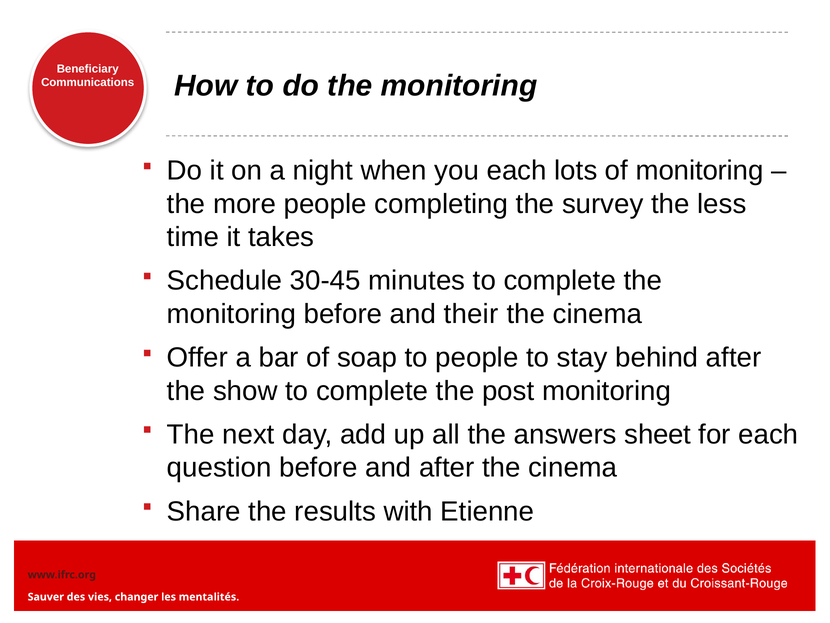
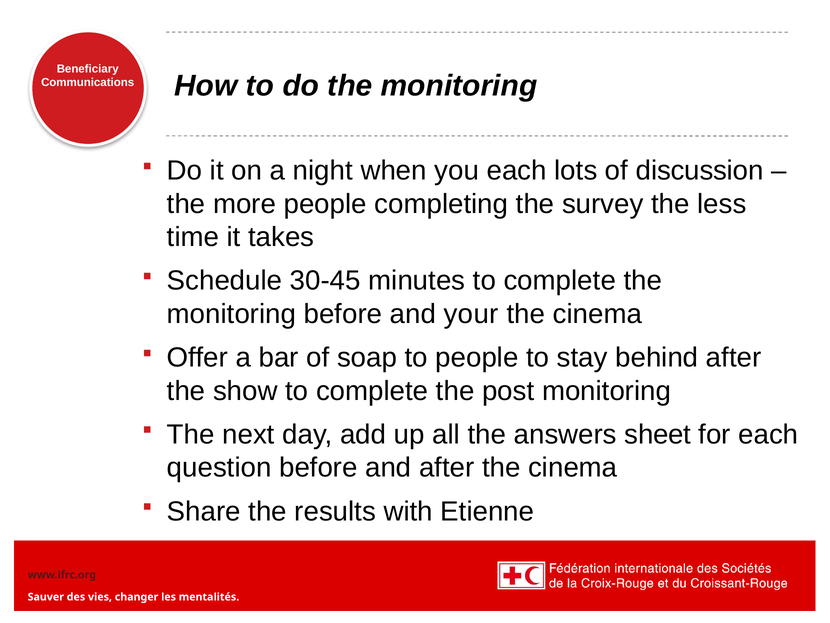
of monitoring: monitoring -> discussion
their: their -> your
